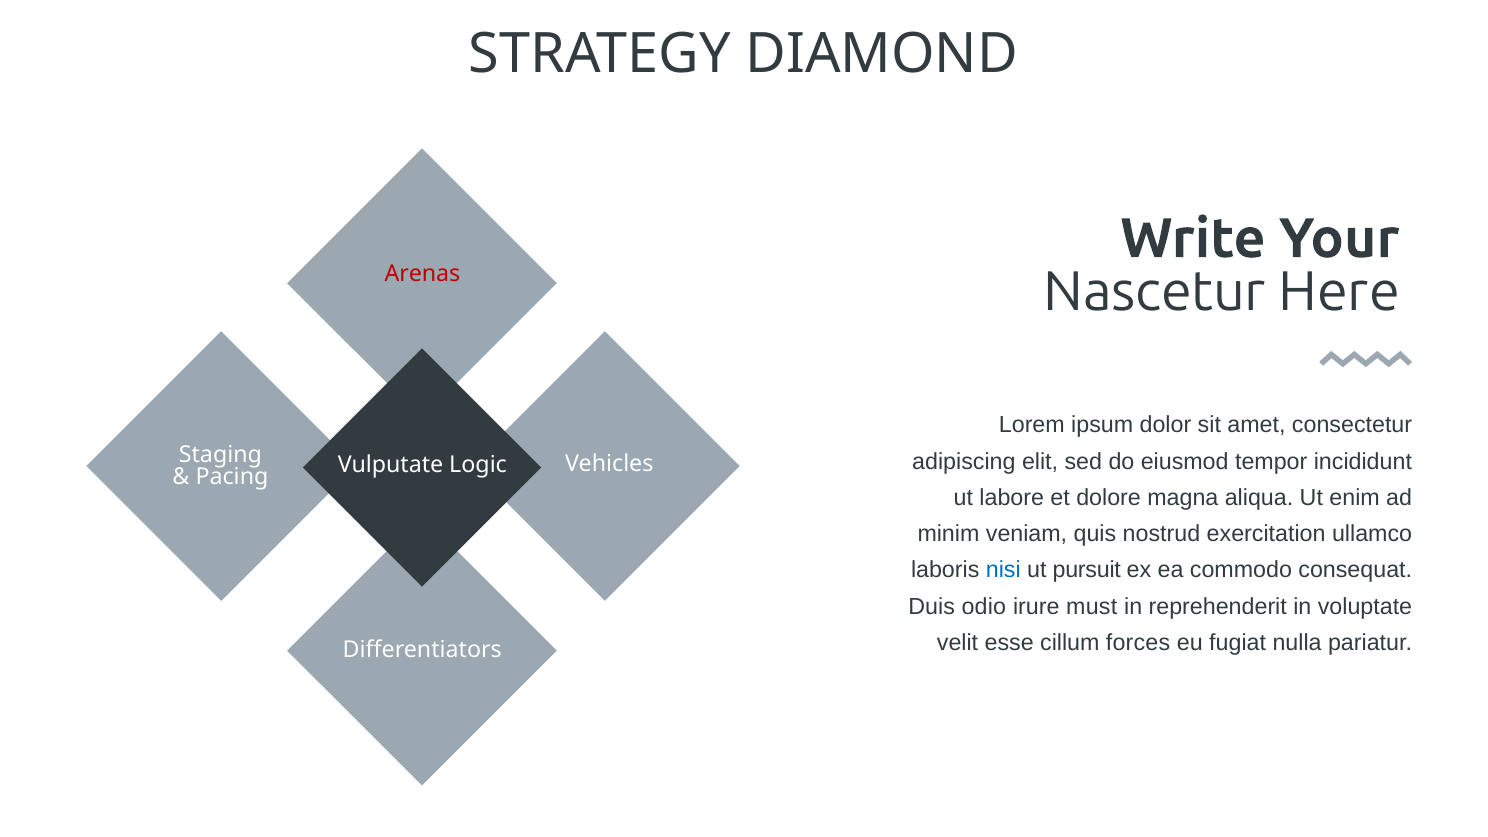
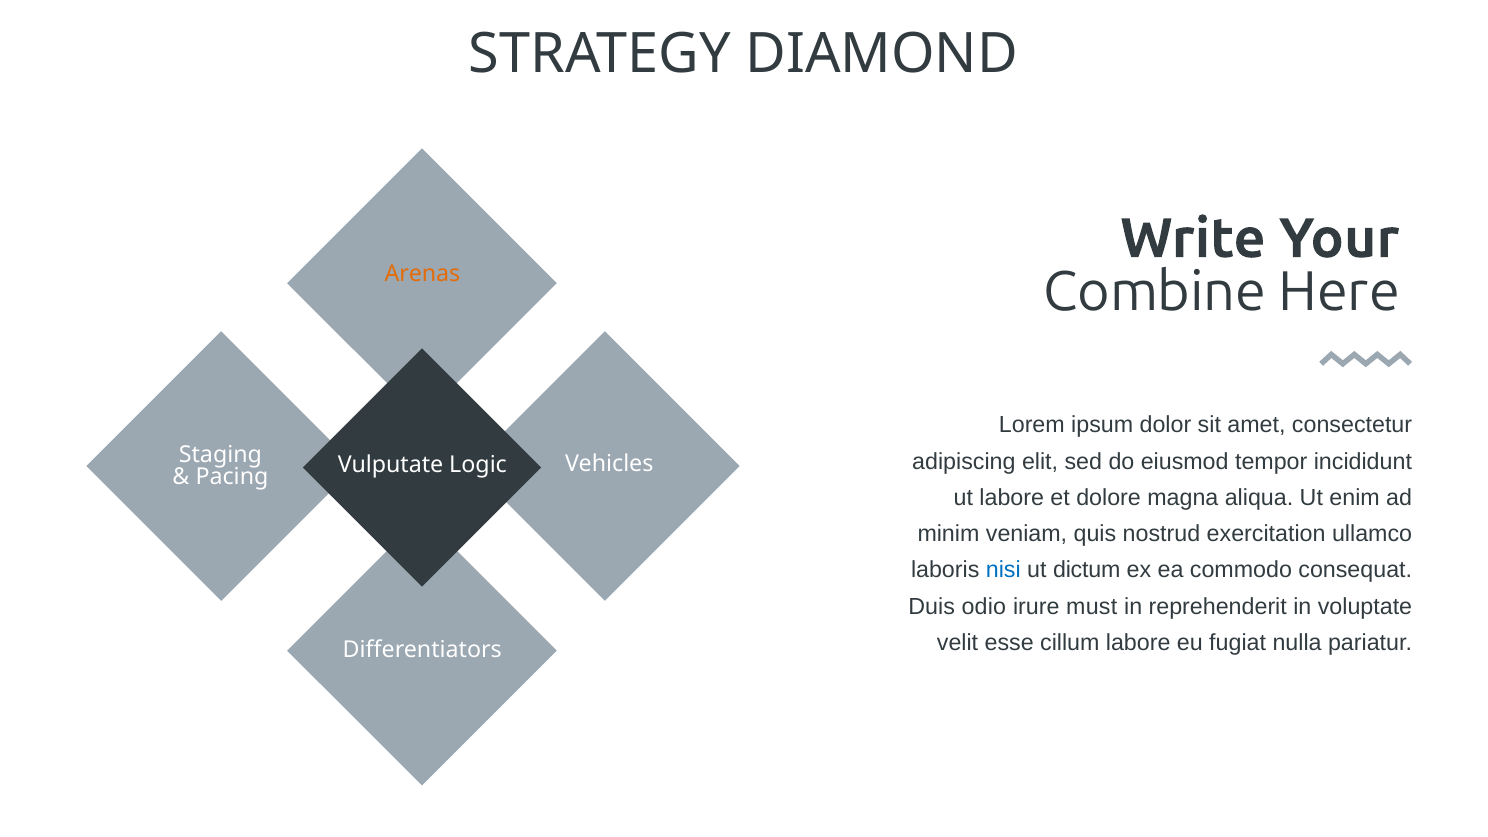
Arenas colour: red -> orange
Nascetur: Nascetur -> Combine
pursuit: pursuit -> dictum
cillum forces: forces -> labore
